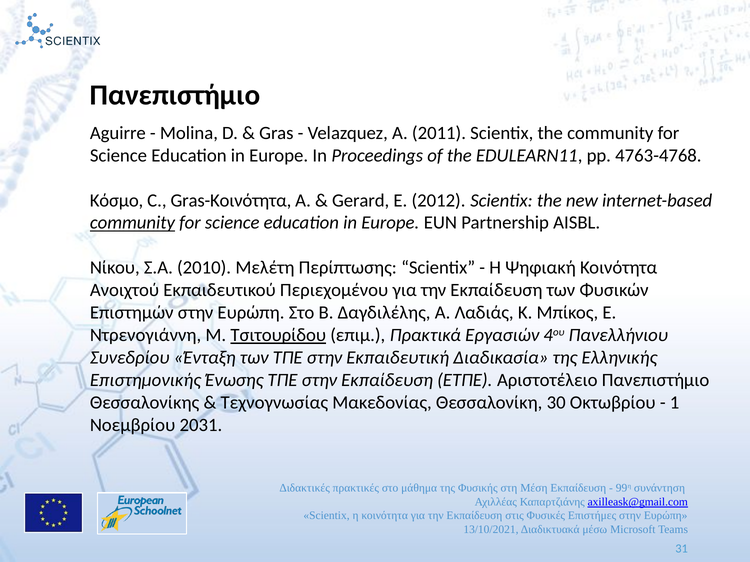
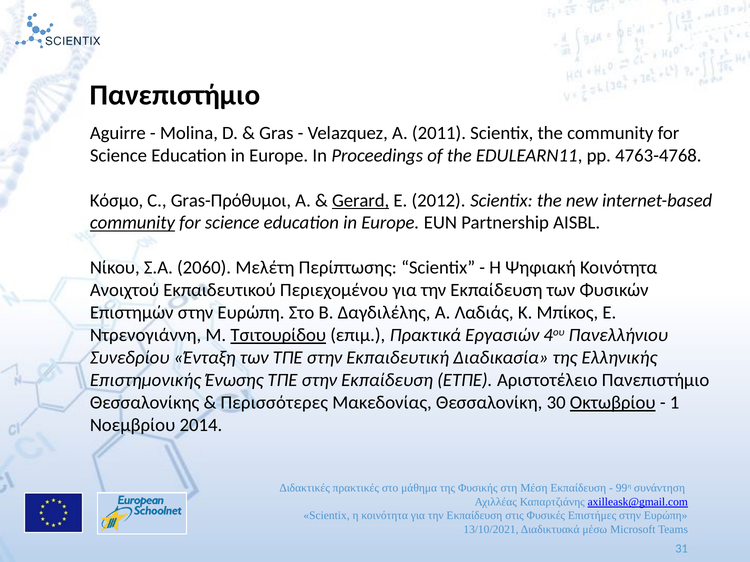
Gras-Κοινότητα: Gras-Κοινότητα -> Gras-Πρόθυμοι
Gerard underline: none -> present
2010: 2010 -> 2060
Τεχνογνωσίας: Τεχνογνωσίας -> Περισσότερες
Οκτωβρίου underline: none -> present
2031: 2031 -> 2014
